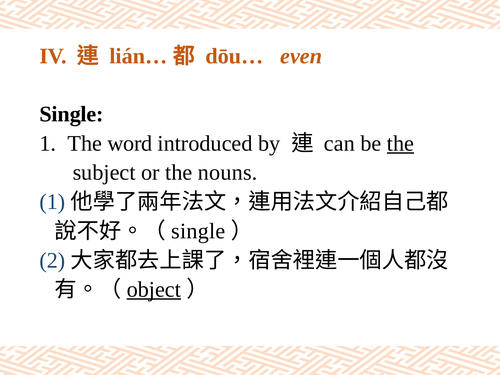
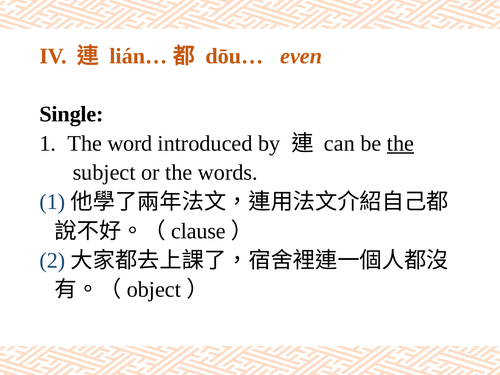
nouns: nouns -> words
single at (198, 231): single -> clause
object underline: present -> none
